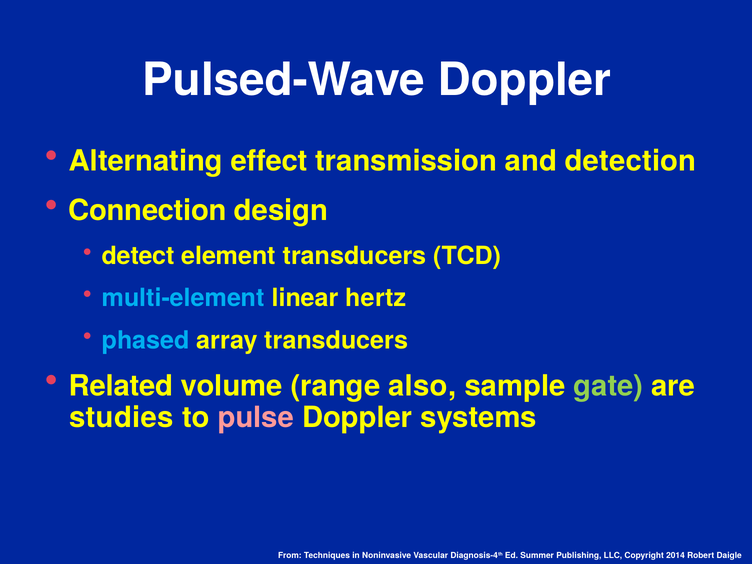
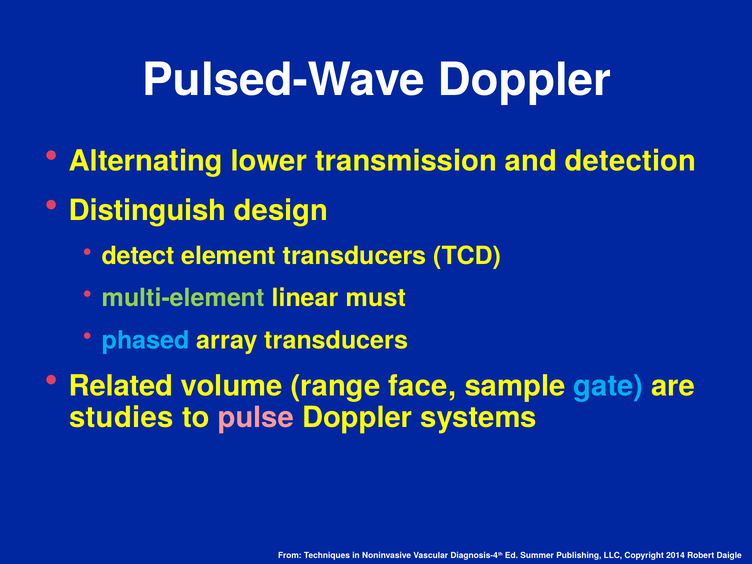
effect: effect -> lower
Connection: Connection -> Distinguish
multi-element colour: light blue -> light green
hertz: hertz -> must
also: also -> face
gate colour: light green -> light blue
